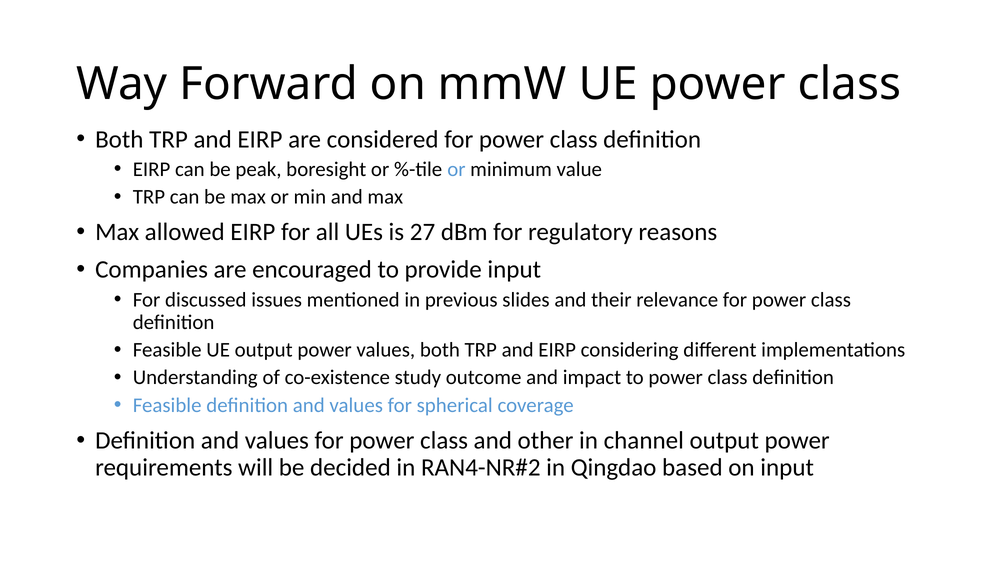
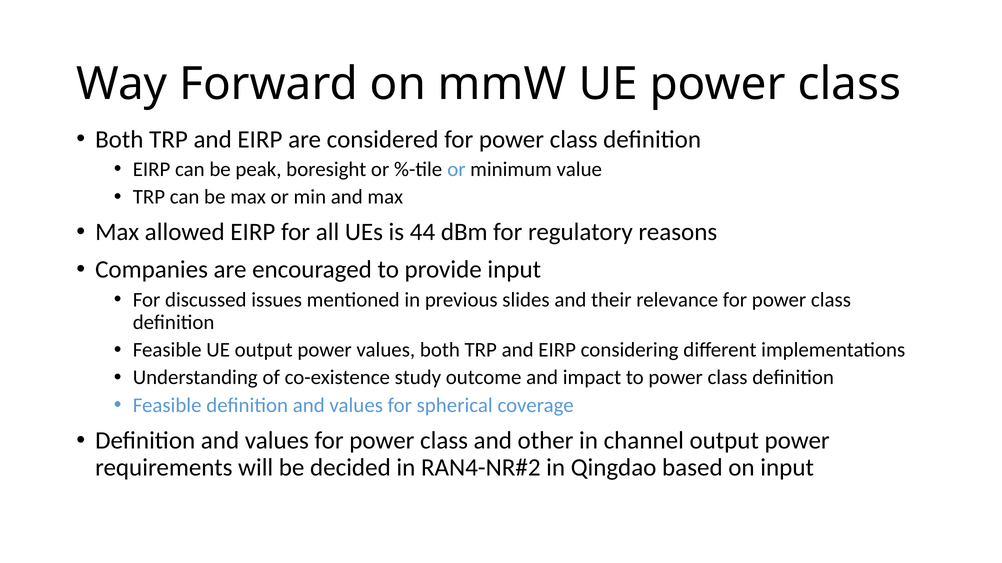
27: 27 -> 44
